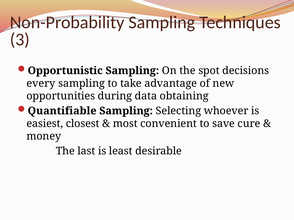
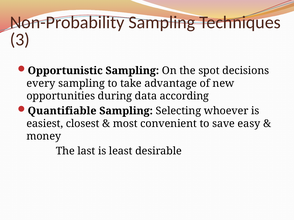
obtaining: obtaining -> according
cure: cure -> easy
